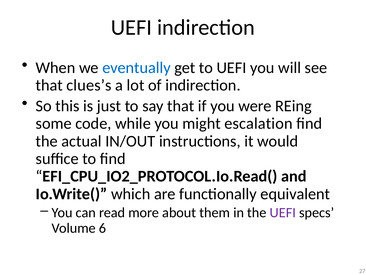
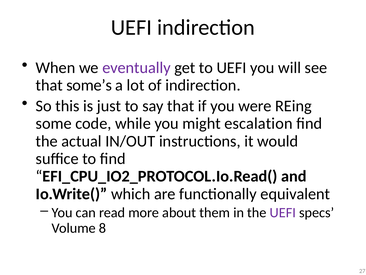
eventually colour: blue -> purple
clues’s: clues’s -> some’s
6: 6 -> 8
